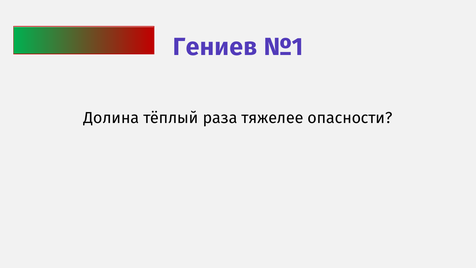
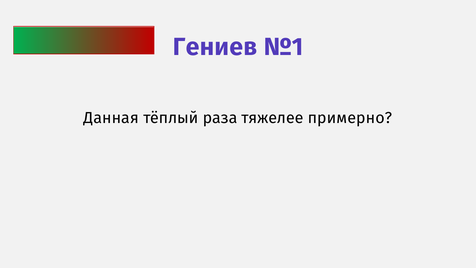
Долина: Долина -> Данная
опасности: опасности -> примерно
